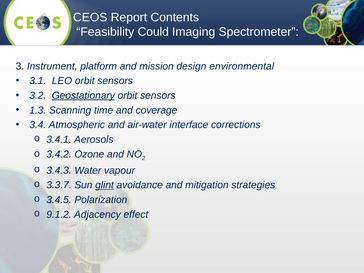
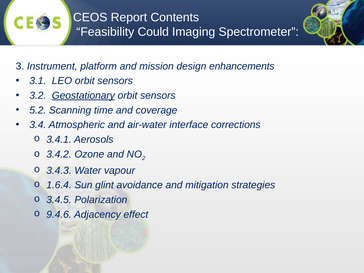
environmental: environmental -> enhancements
1.3: 1.3 -> 5.2
3.3.7: 3.3.7 -> 1.6.4
glint underline: present -> none
9.1.2: 9.1.2 -> 9.4.6
